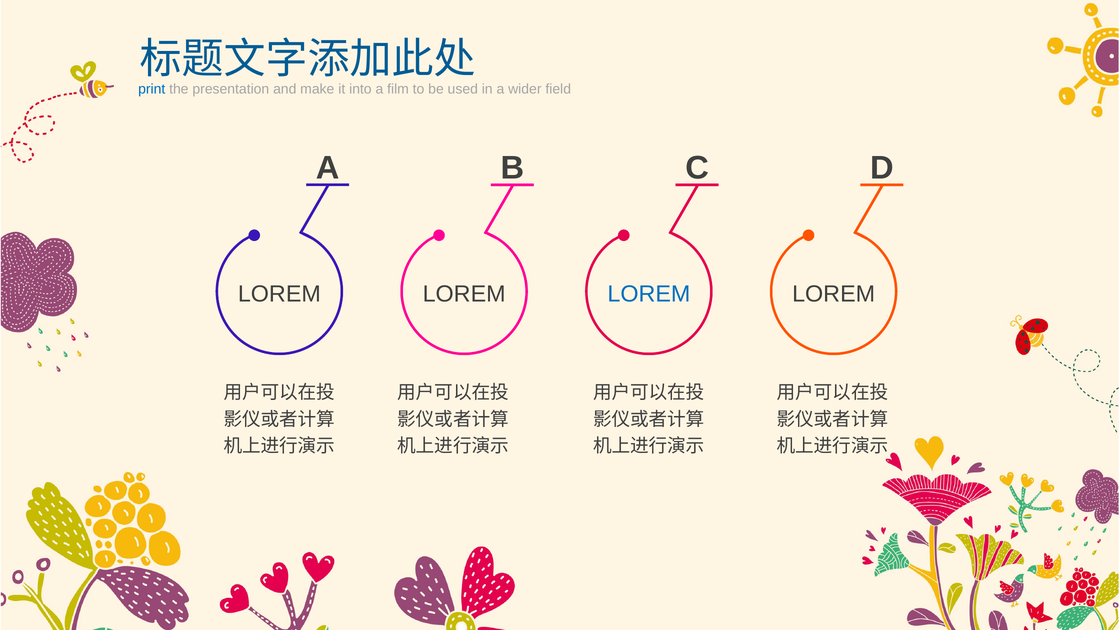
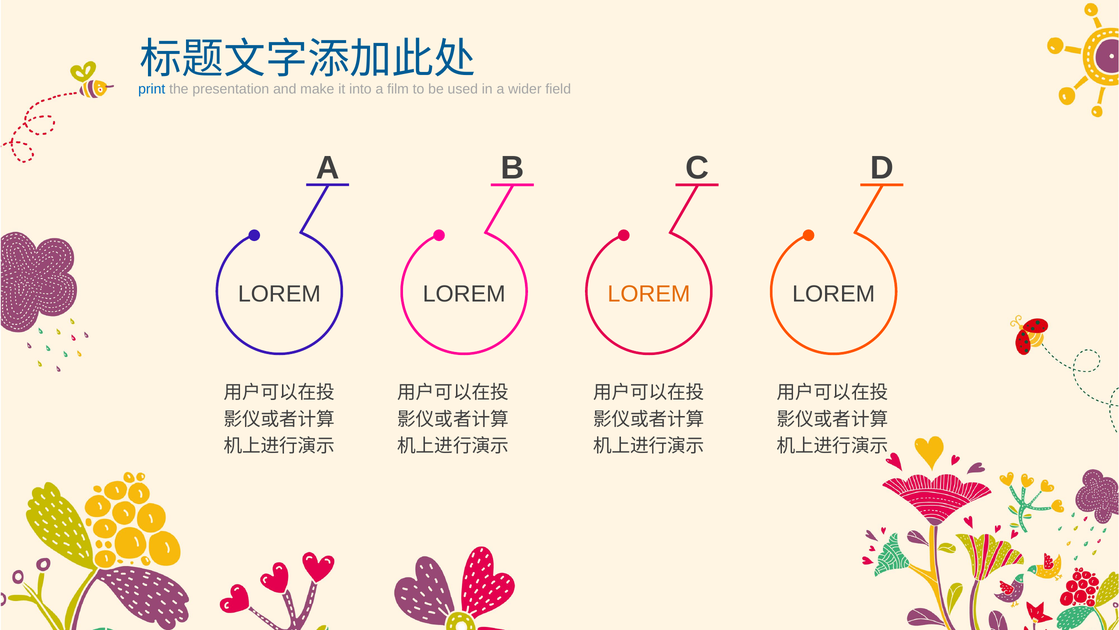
LOREM at (649, 294) colour: blue -> orange
